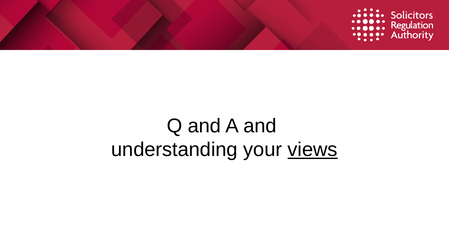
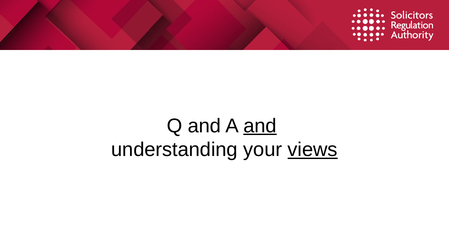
and at (260, 126) underline: none -> present
